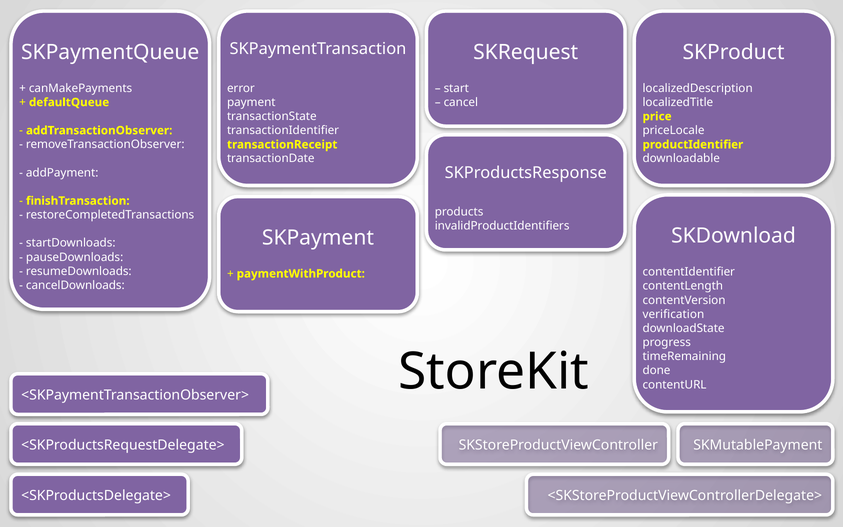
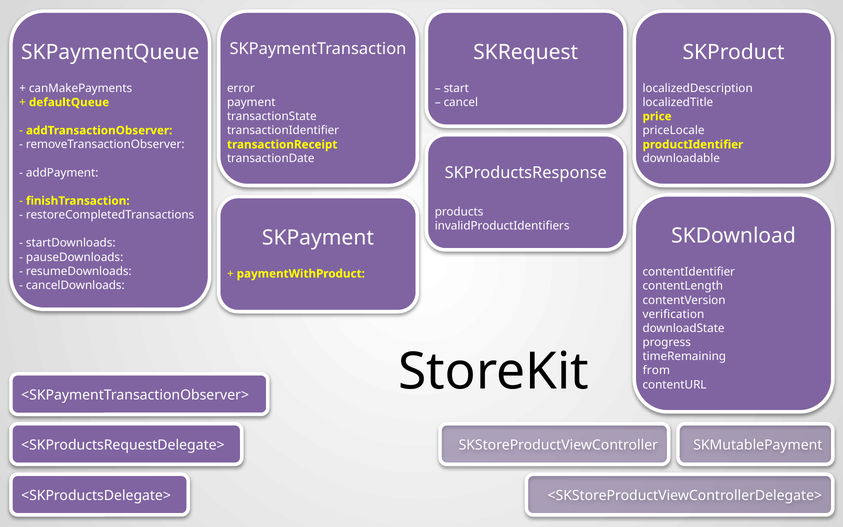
done: done -> from
